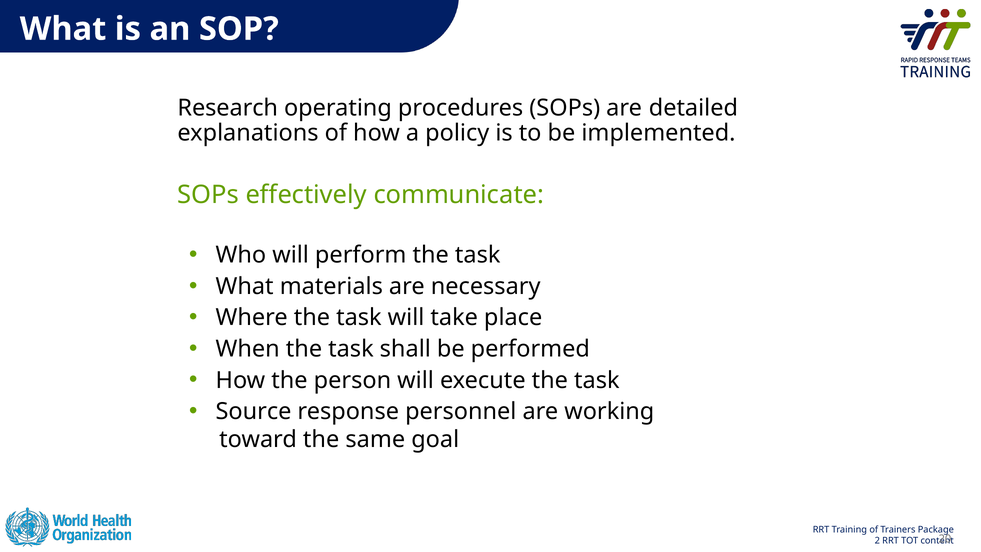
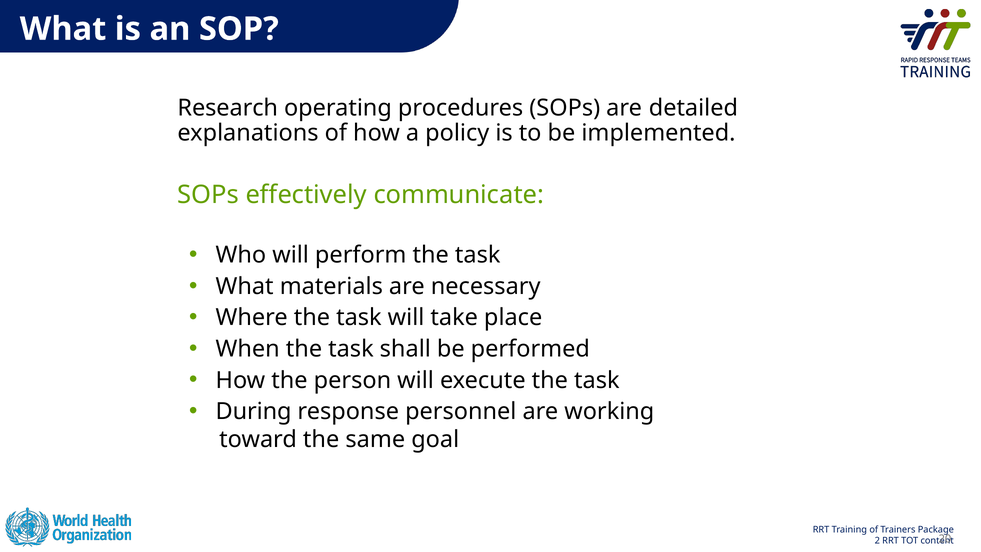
Source: Source -> During
